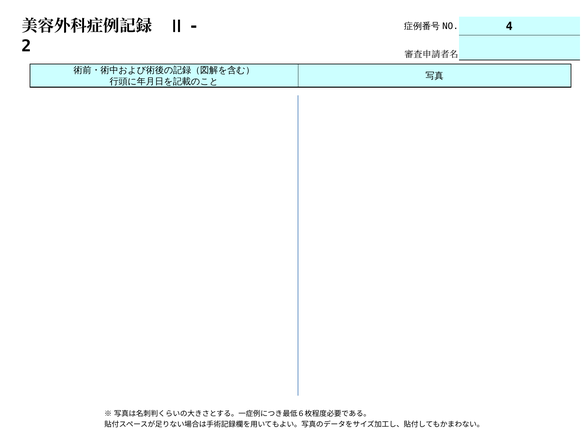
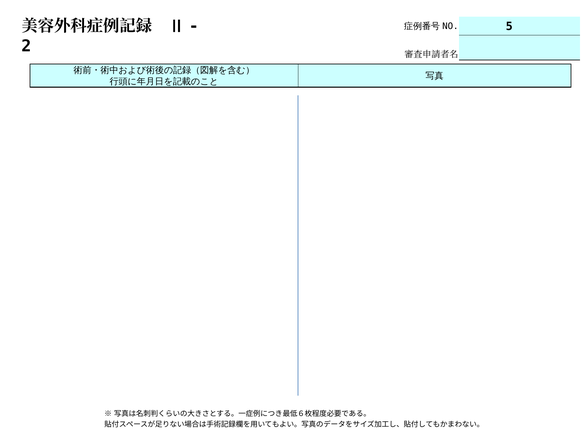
4: 4 -> 5
